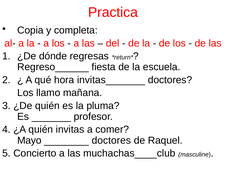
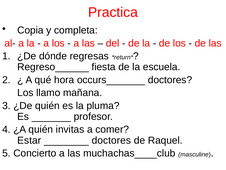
invitas_______: invitas_______ -> occurs_______
Mayo: Mayo -> Estar
